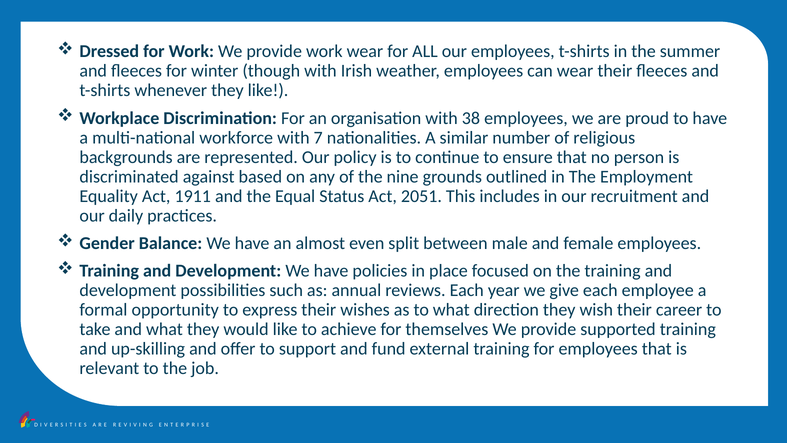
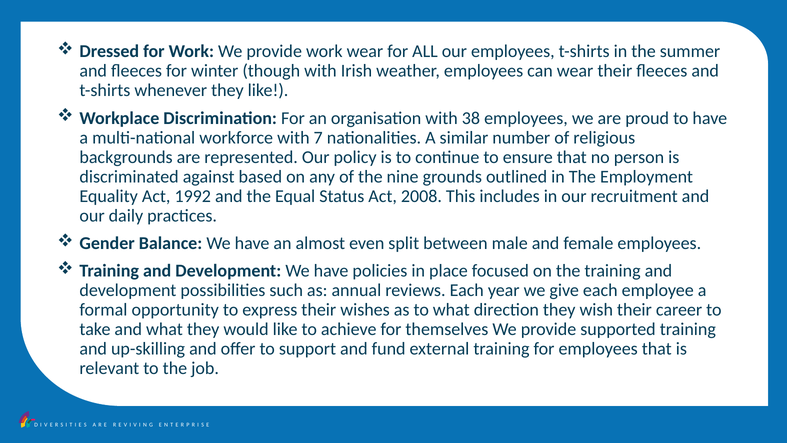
1911: 1911 -> 1992
2051: 2051 -> 2008
